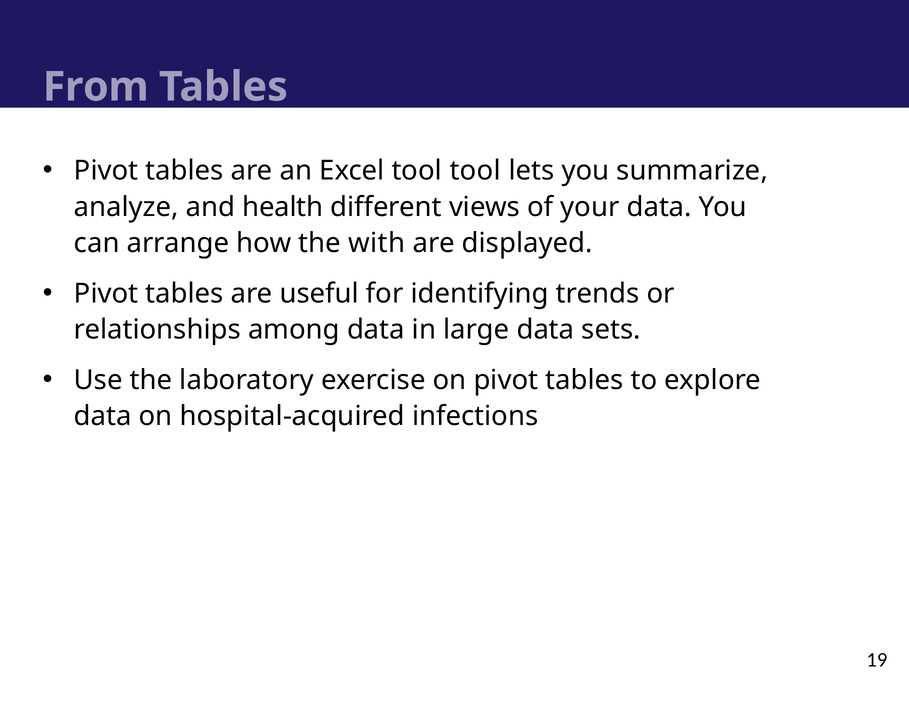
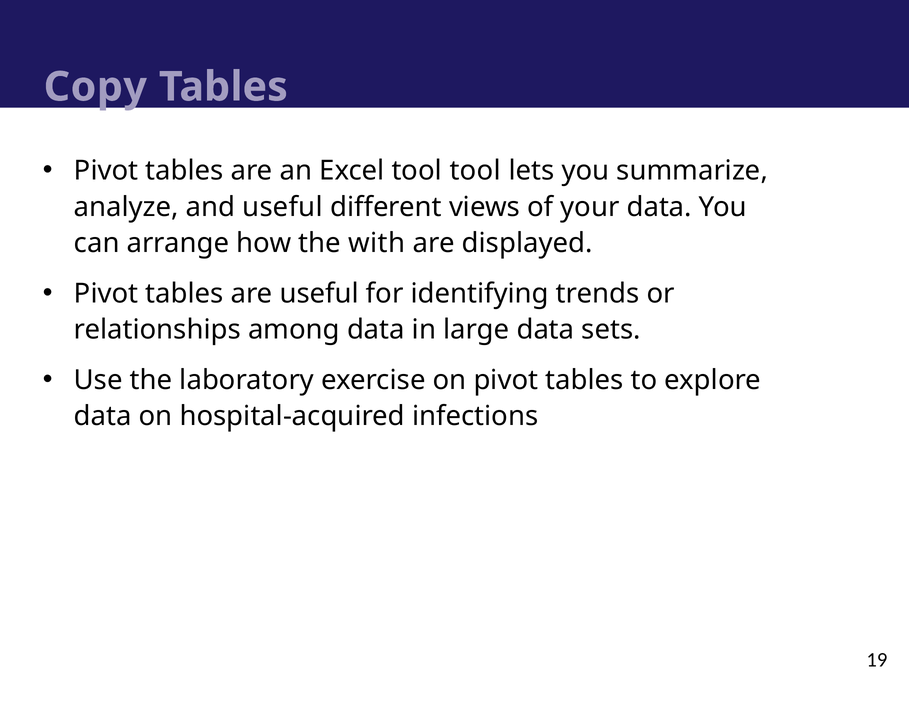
From: From -> Copy
and health: health -> useful
